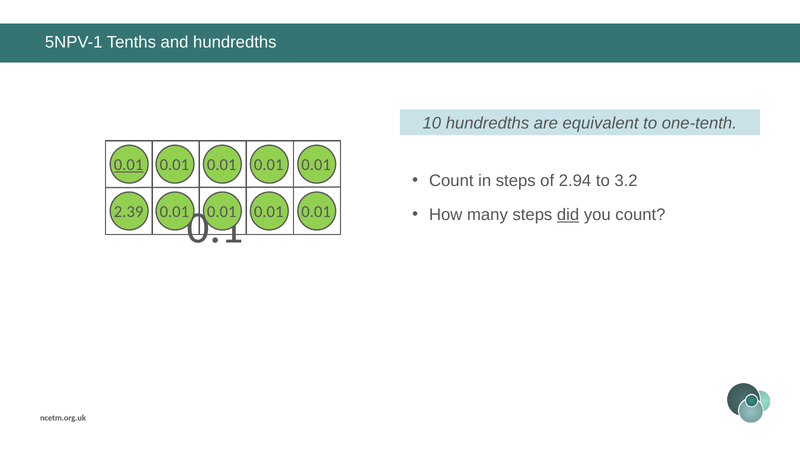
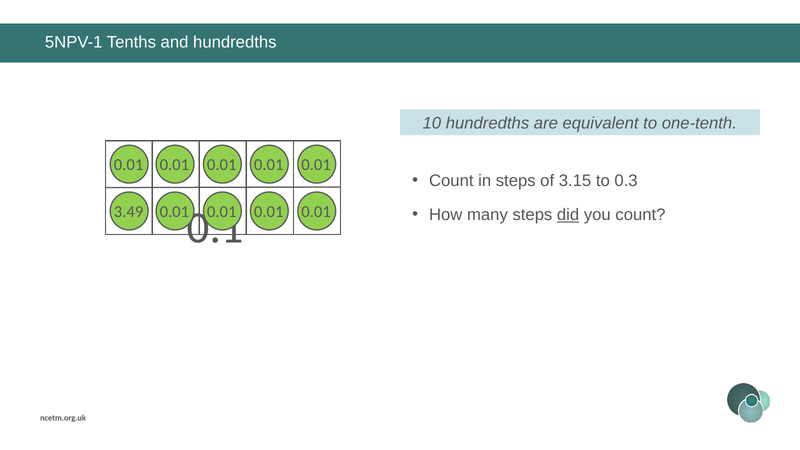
0.01 at (129, 165) underline: present -> none
2.94: 2.94 -> 3.15
3.2: 3.2 -> 0.3
2.39: 2.39 -> 3.49
